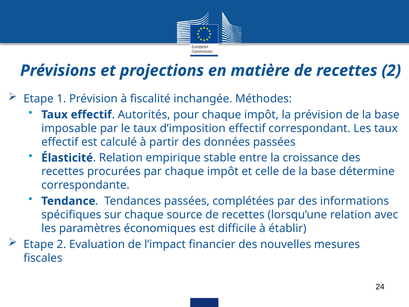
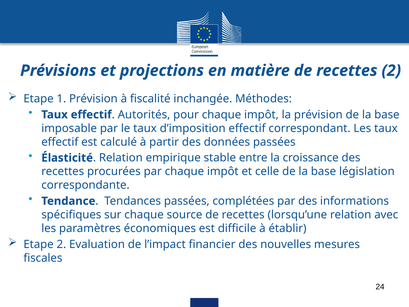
détermine: détermine -> législation
